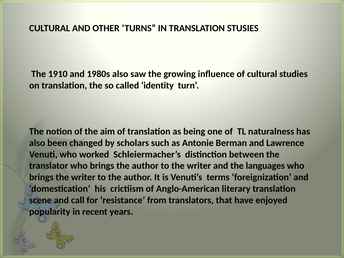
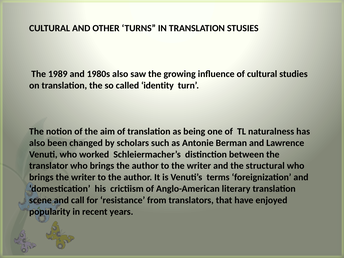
1910: 1910 -> 1989
languages: languages -> structural
